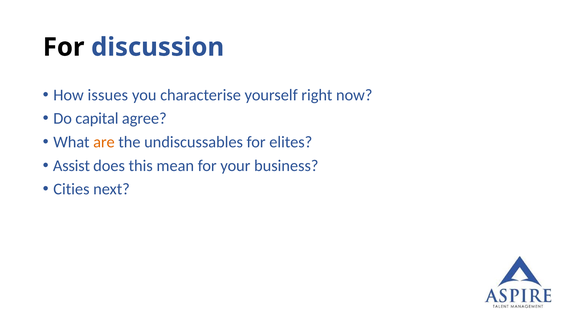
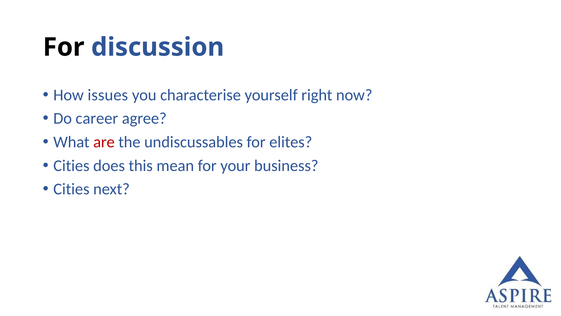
capital: capital -> career
are colour: orange -> red
Assist at (71, 165): Assist -> Cities
